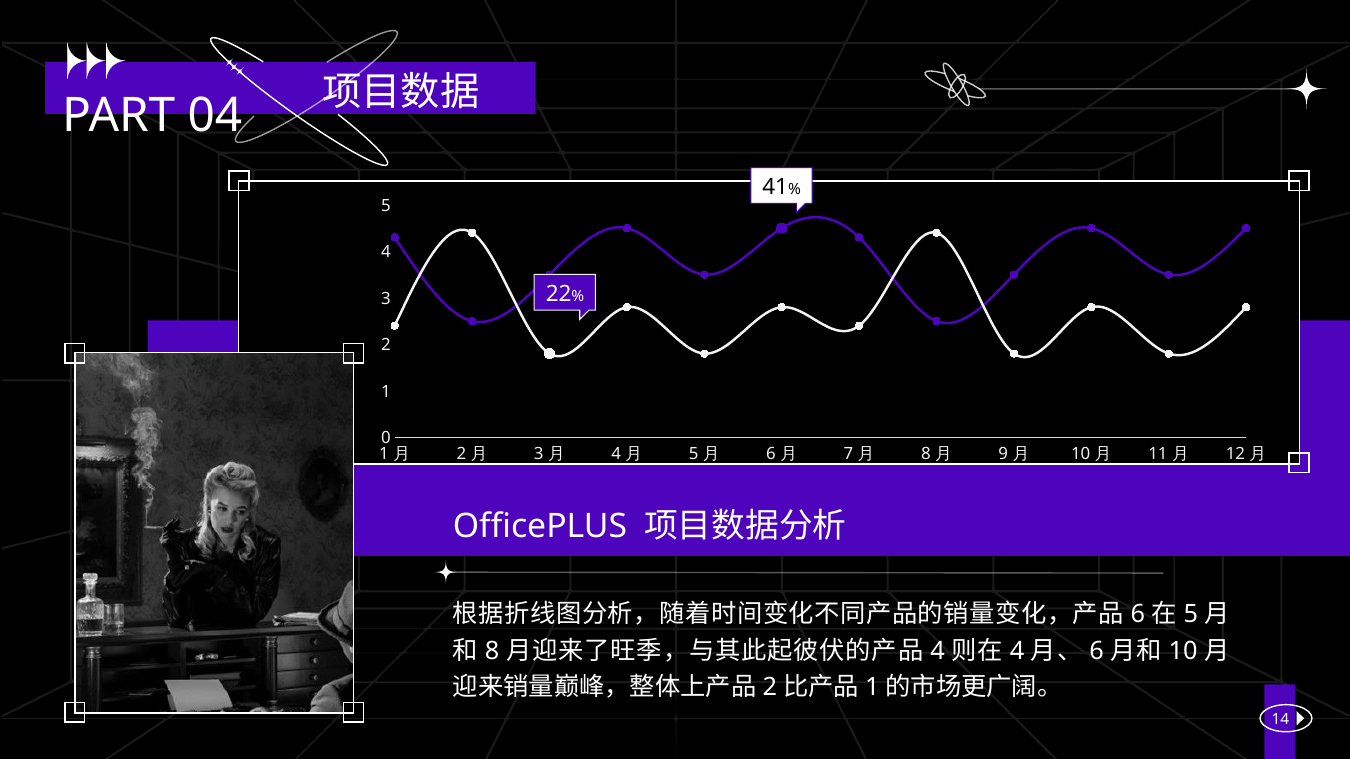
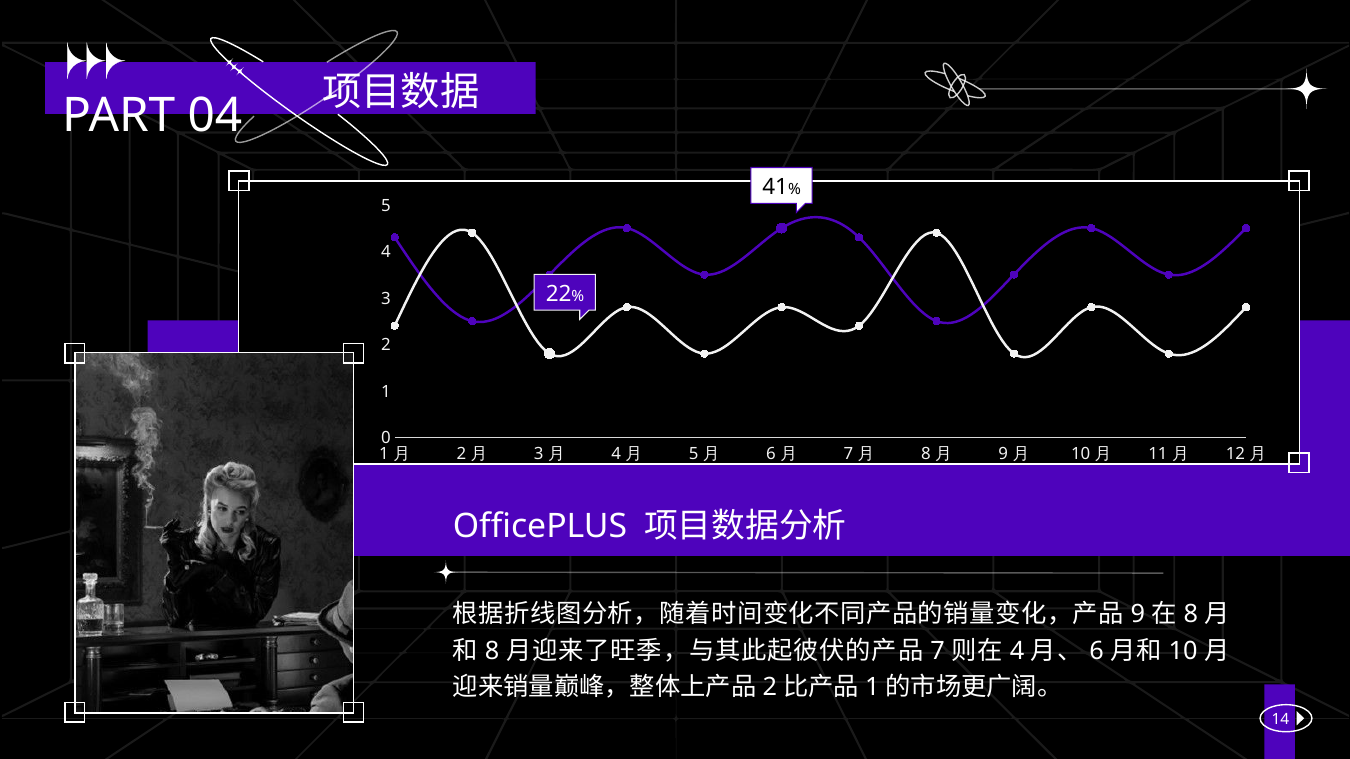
6 at (1138, 615): 6 -> 9
5 at (1191, 615): 5 -> 8
4 at (938, 651): 4 -> 7
